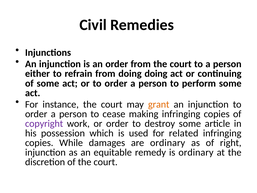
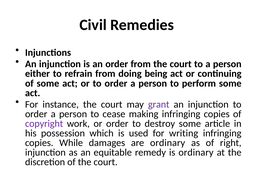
doing doing: doing -> being
grant colour: orange -> purple
related: related -> writing
